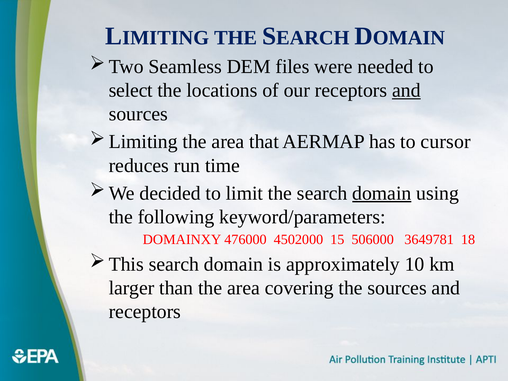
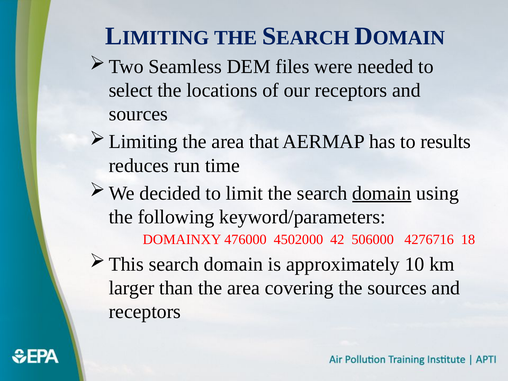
and at (406, 90) underline: present -> none
cursor: cursor -> results
15: 15 -> 42
3649781: 3649781 -> 4276716
